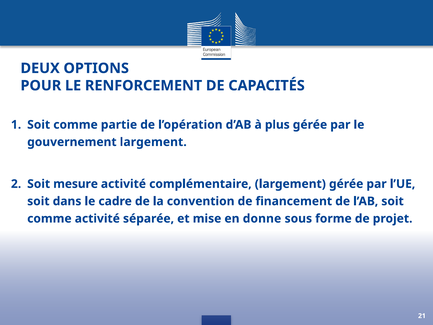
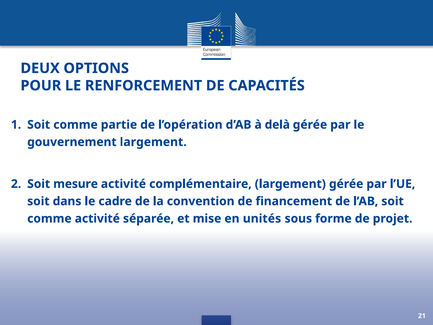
plus: plus -> delà
donne: donne -> unités
